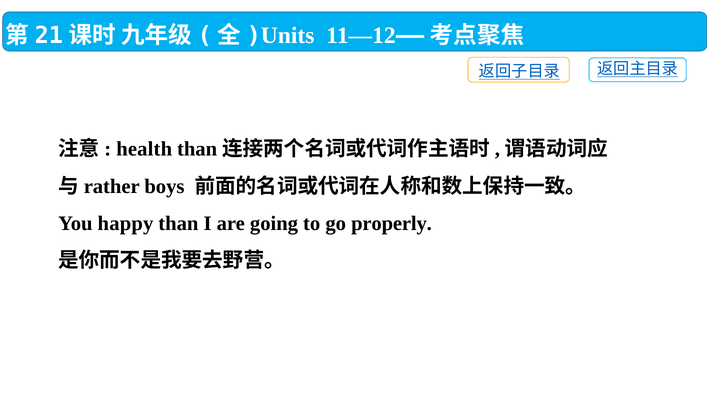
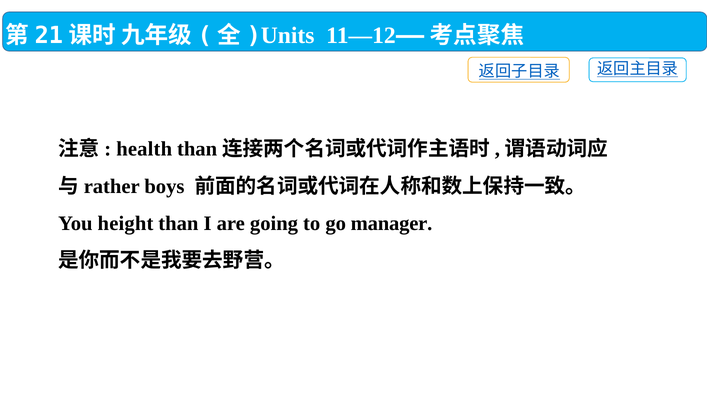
happy: happy -> height
properly: properly -> manager
